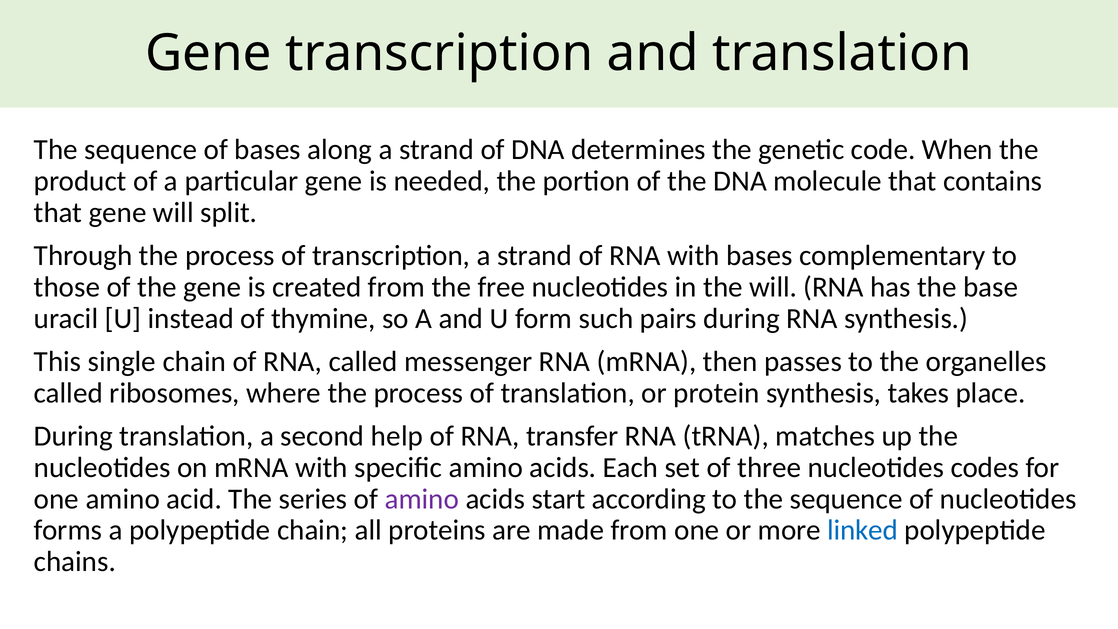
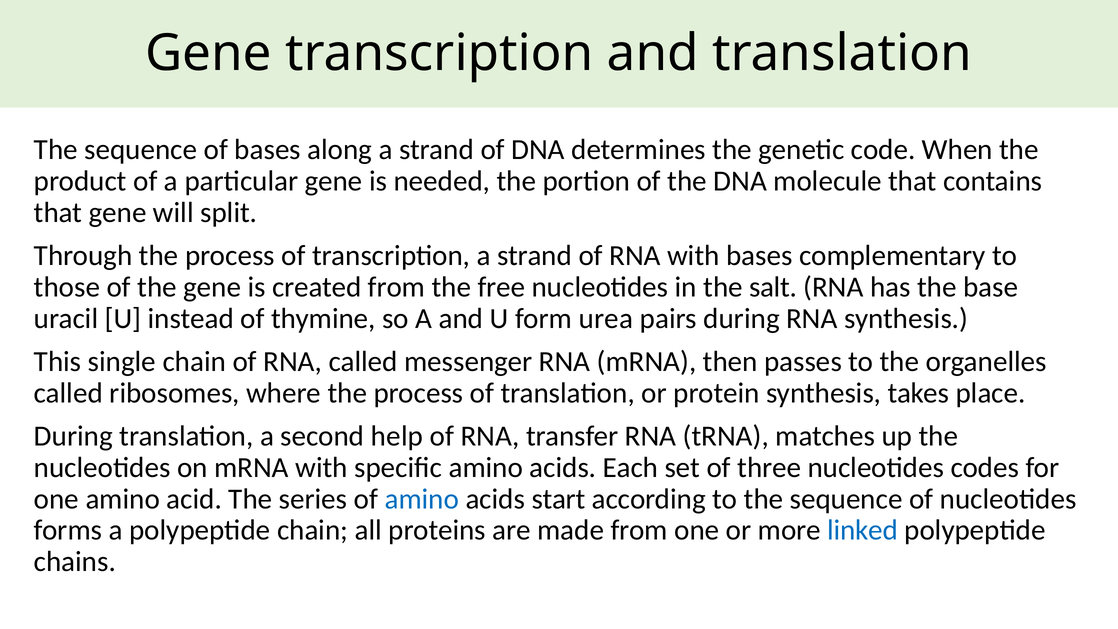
the will: will -> salt
such: such -> urea
amino at (422, 499) colour: purple -> blue
